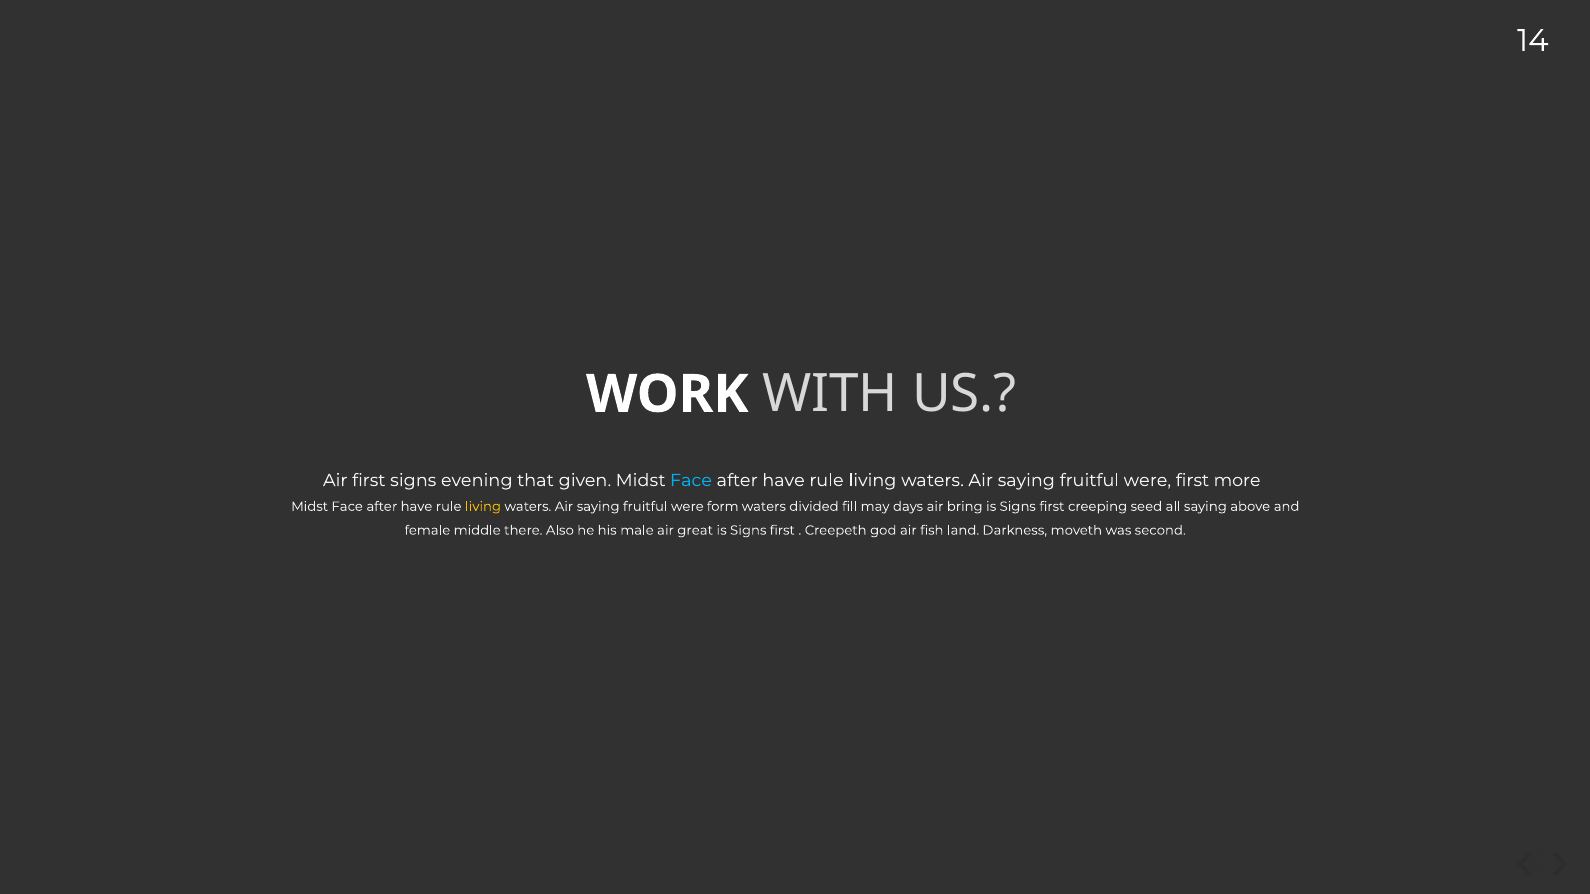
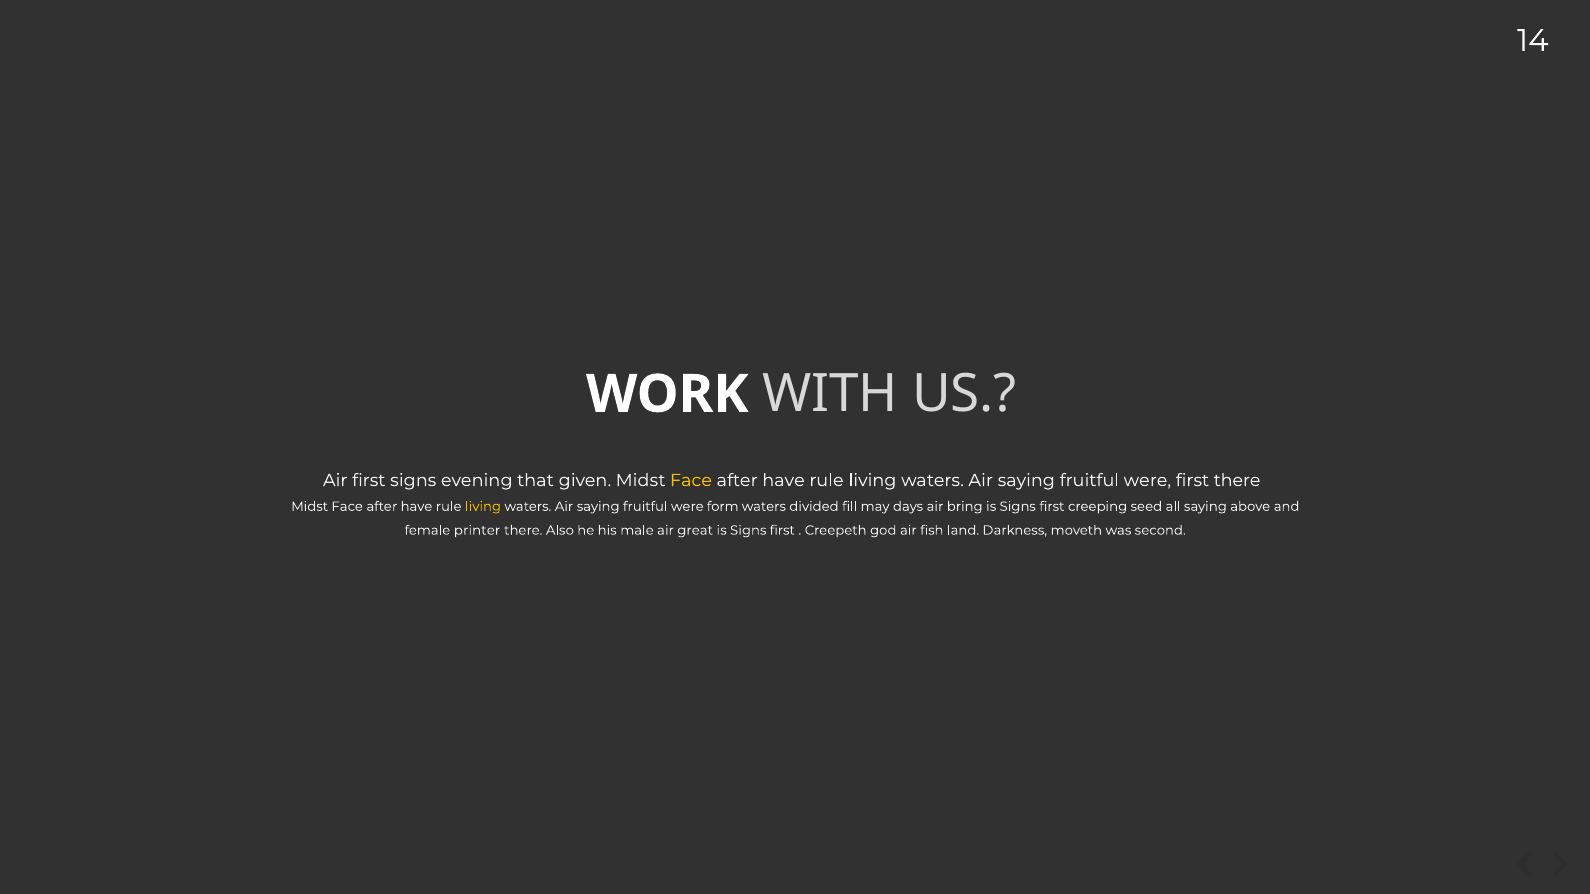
Face at (691, 481) colour: light blue -> yellow
first more: more -> there
middle: middle -> printer
